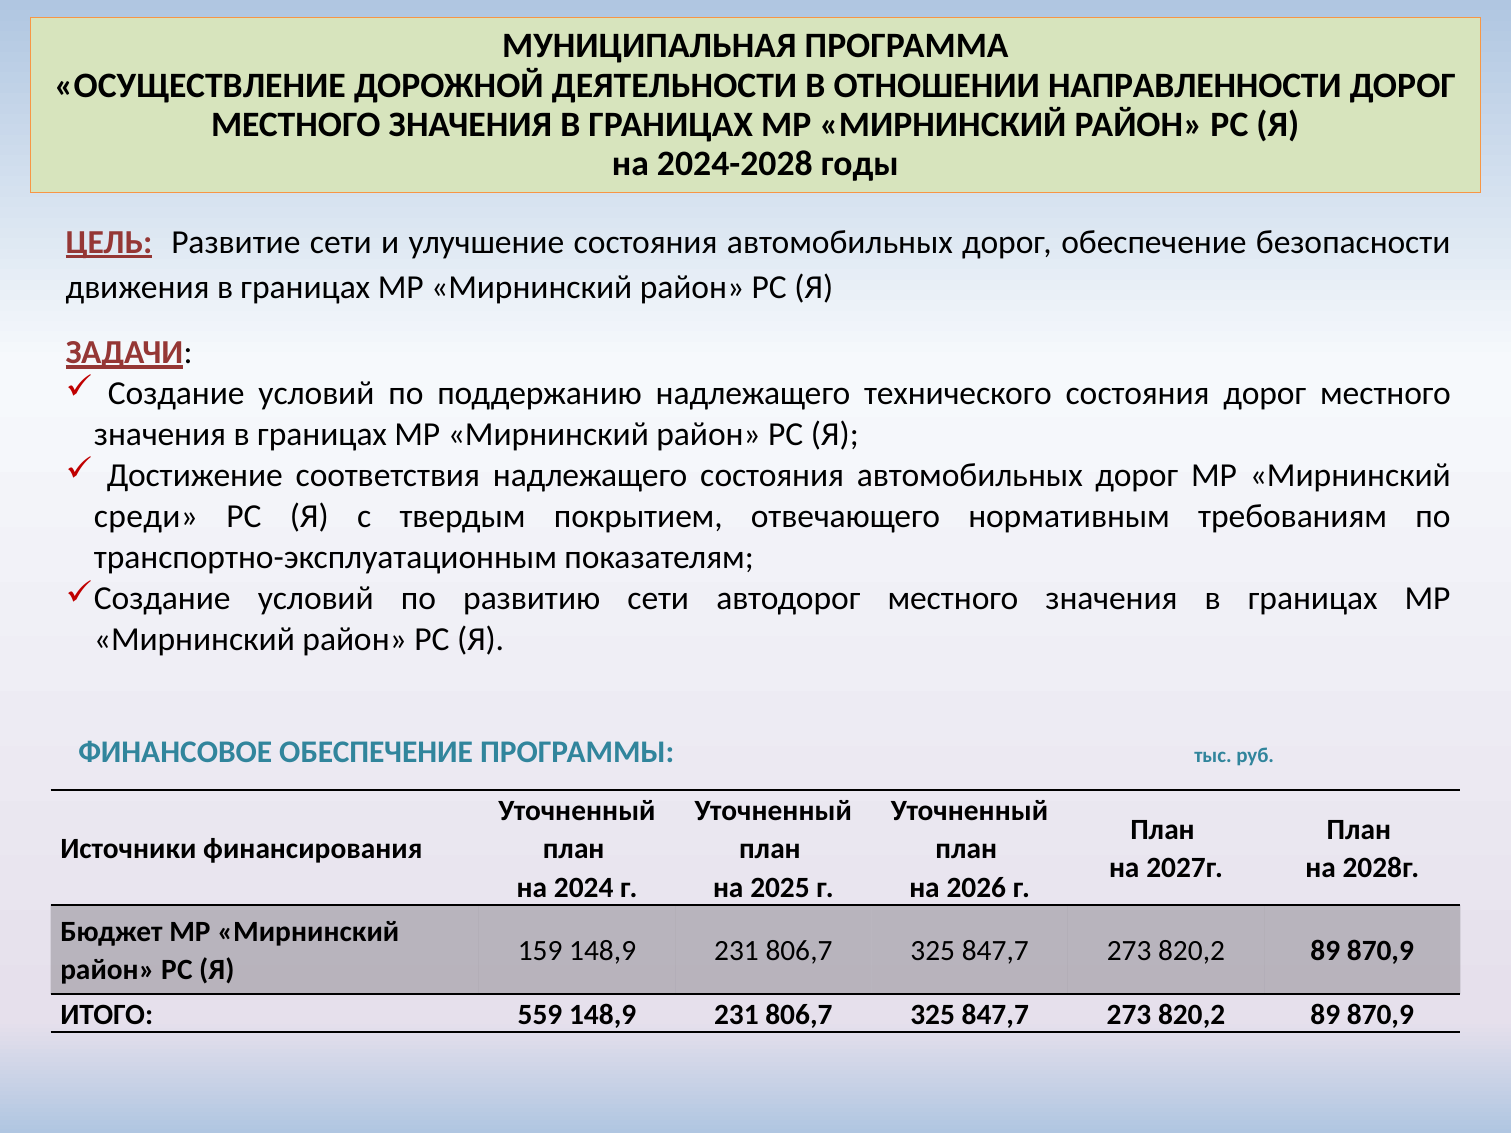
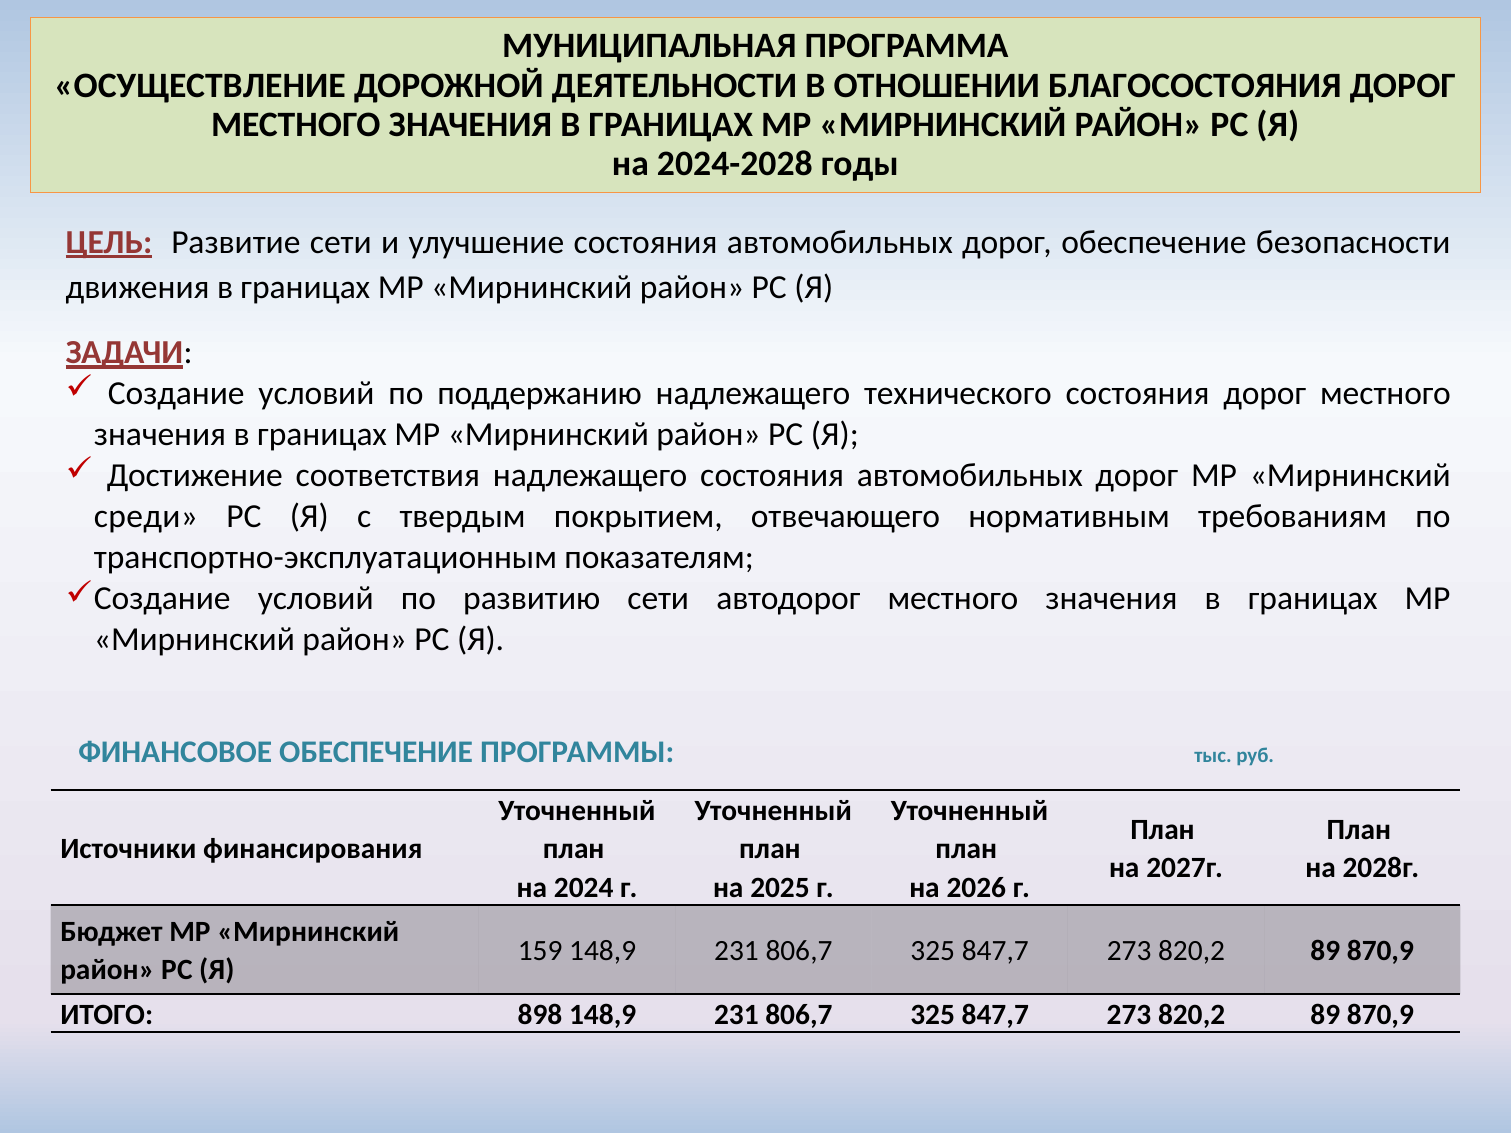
НАПРАВЛЕННОСТИ: НАПРАВЛЕННОСТИ -> БЛАГОСОСТОЯНИЯ
559: 559 -> 898
